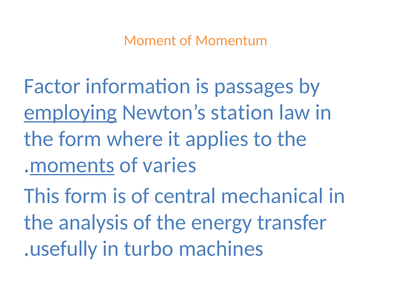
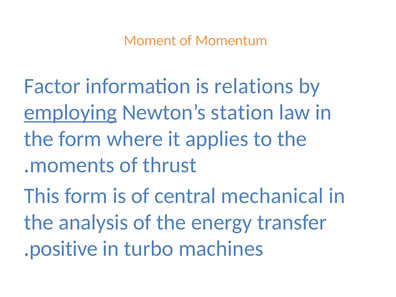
passages: passages -> relations
moments underline: present -> none
varies: varies -> thrust
usefully: usefully -> positive
